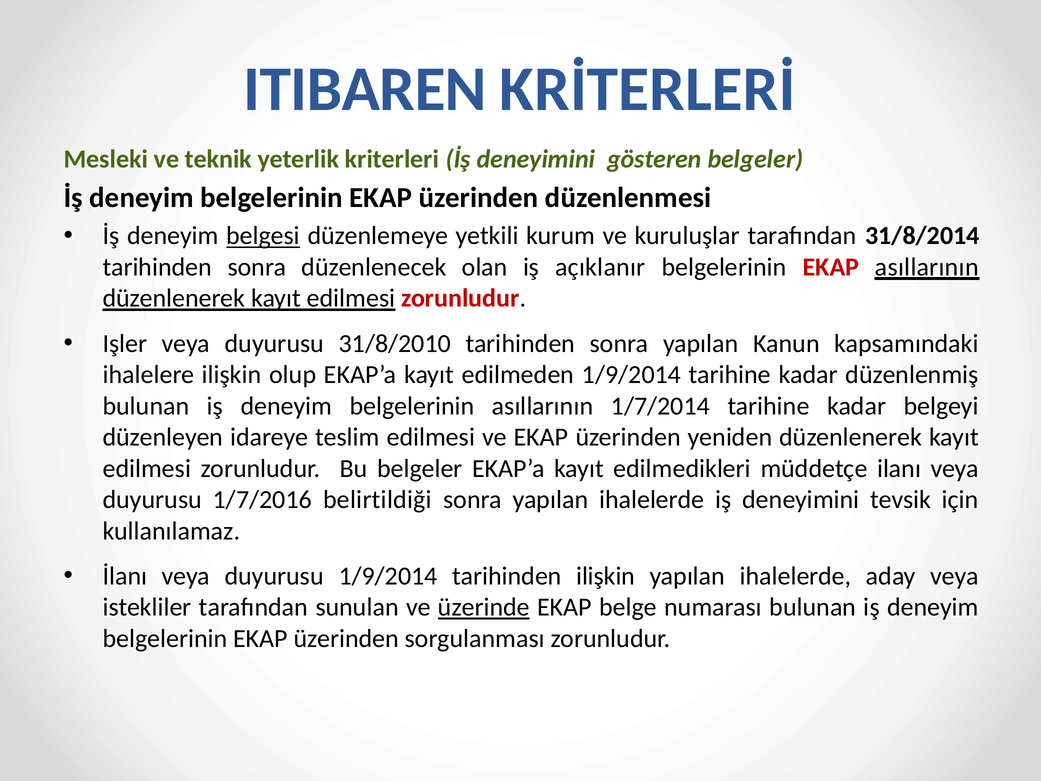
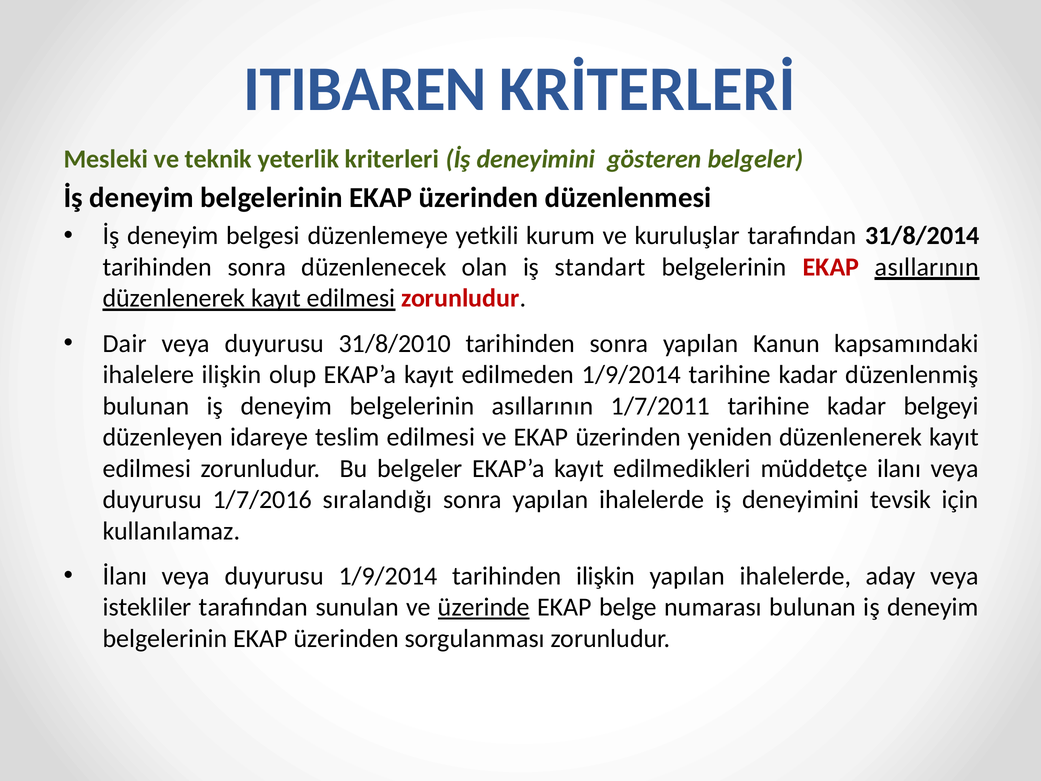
belgesi underline: present -> none
açıklanır: açıklanır -> standart
Işler: Işler -> Dair
1/7/2014: 1/7/2014 -> 1/7/2011
belirtildiği: belirtildiği -> sıralandığı
